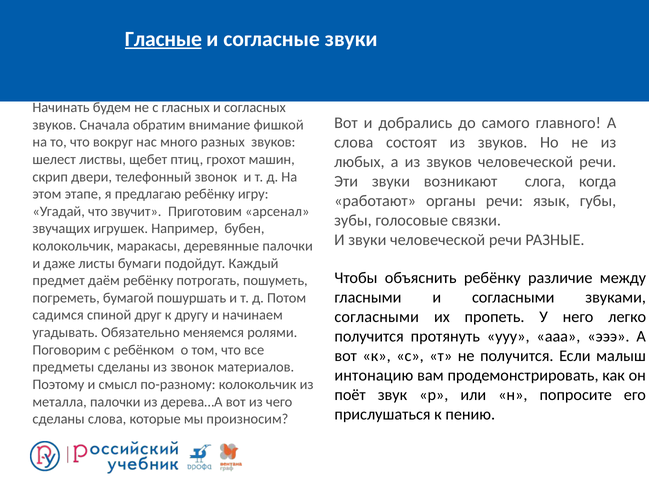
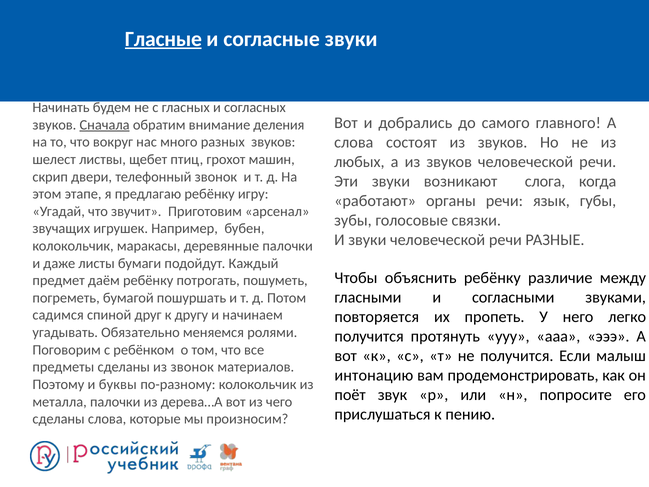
Сначала underline: none -> present
фишкой: фишкой -> деления
согласными at (377, 317): согласными -> повторяется
смысл: смысл -> буквы
